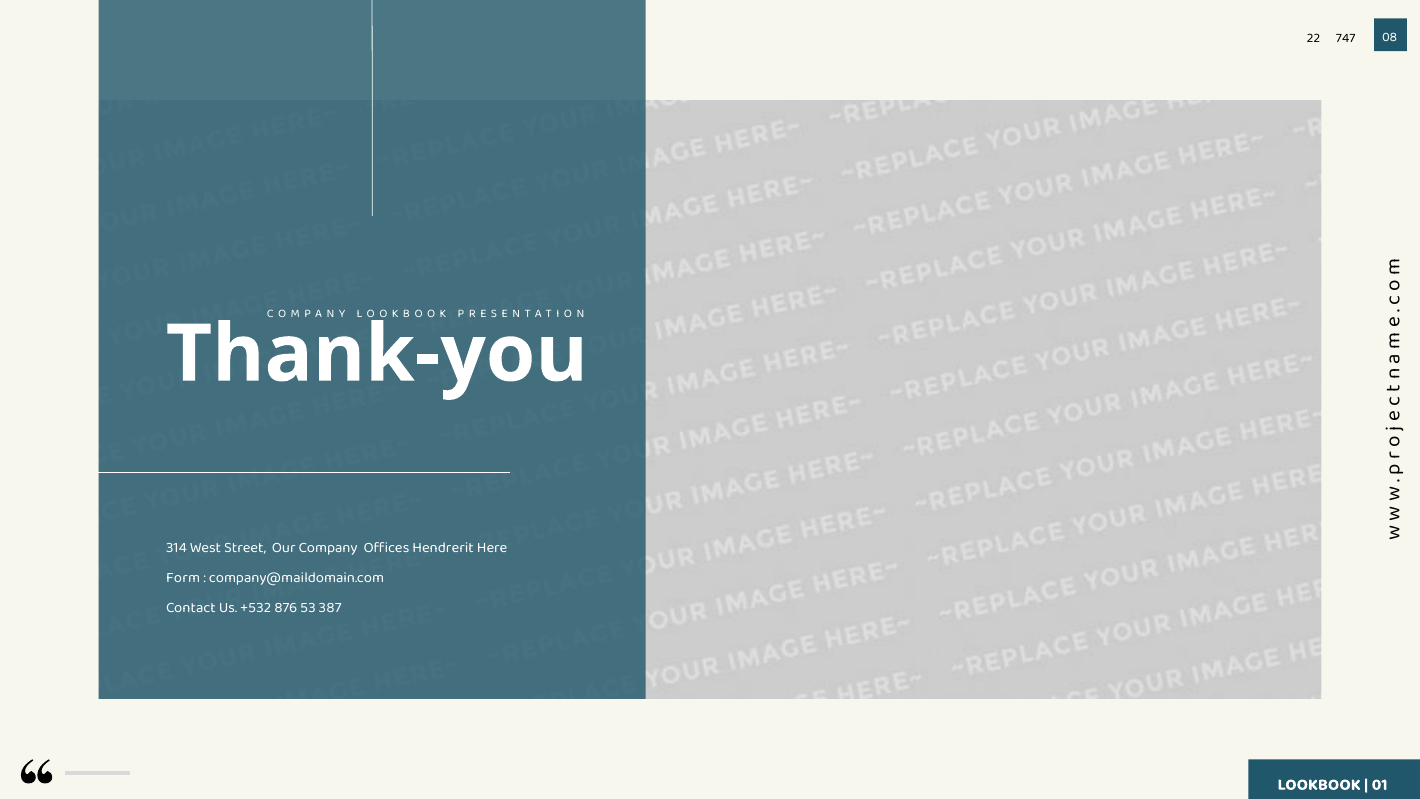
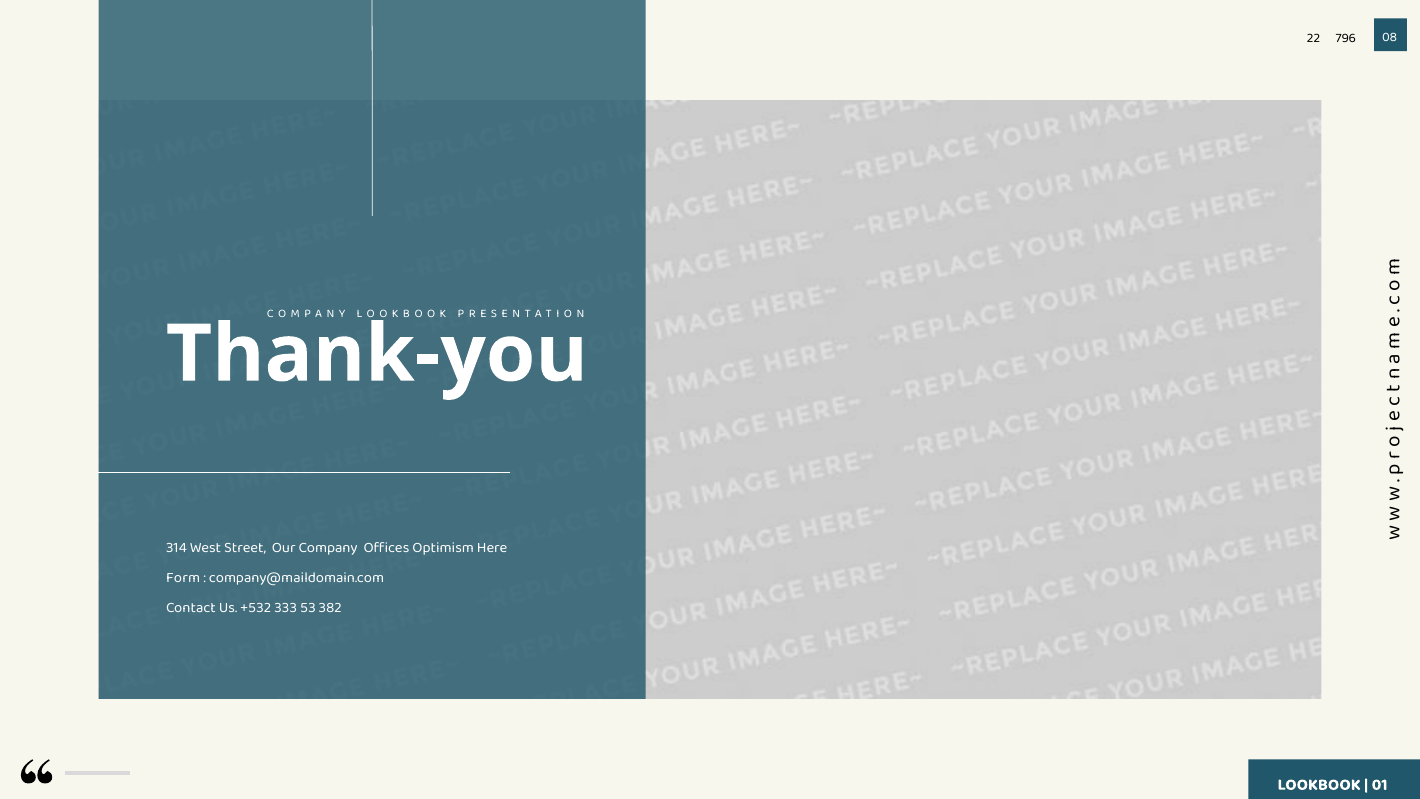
747: 747 -> 796
Hendrerit: Hendrerit -> Optimism
876: 876 -> 333
387: 387 -> 382
